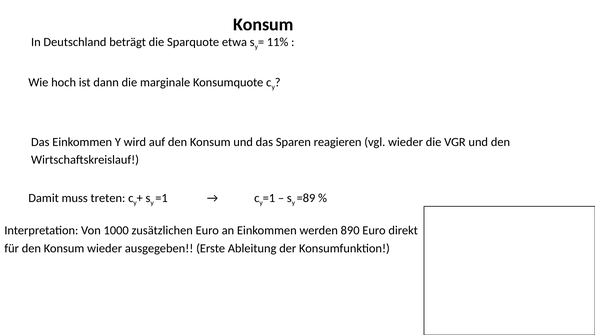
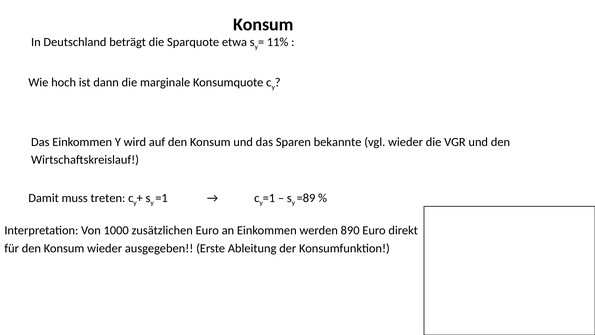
reagieren: reagieren -> bekannte
